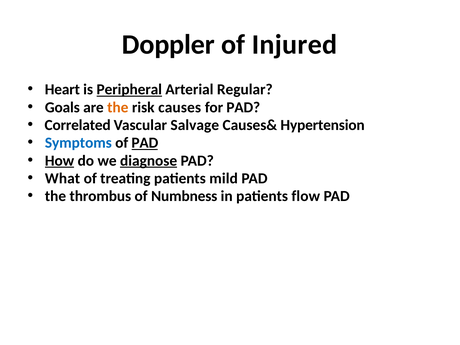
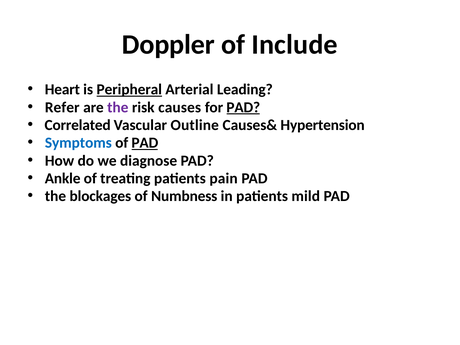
Injured: Injured -> Include
Regular: Regular -> Leading
Goals: Goals -> Refer
the at (118, 107) colour: orange -> purple
PAD at (243, 107) underline: none -> present
Salvage: Salvage -> Outline
How underline: present -> none
diagnose underline: present -> none
What: What -> Ankle
mild: mild -> pain
thrombus: thrombus -> blockages
flow: flow -> mild
